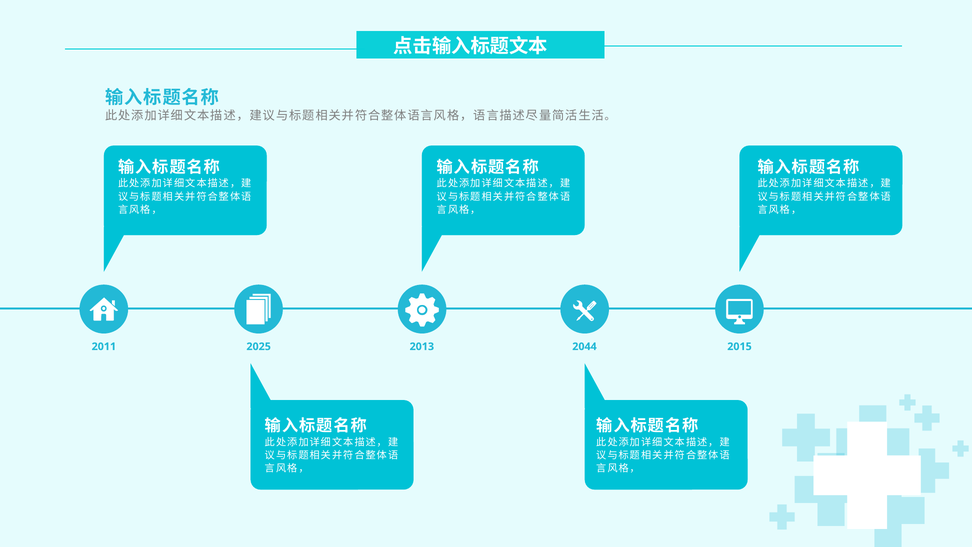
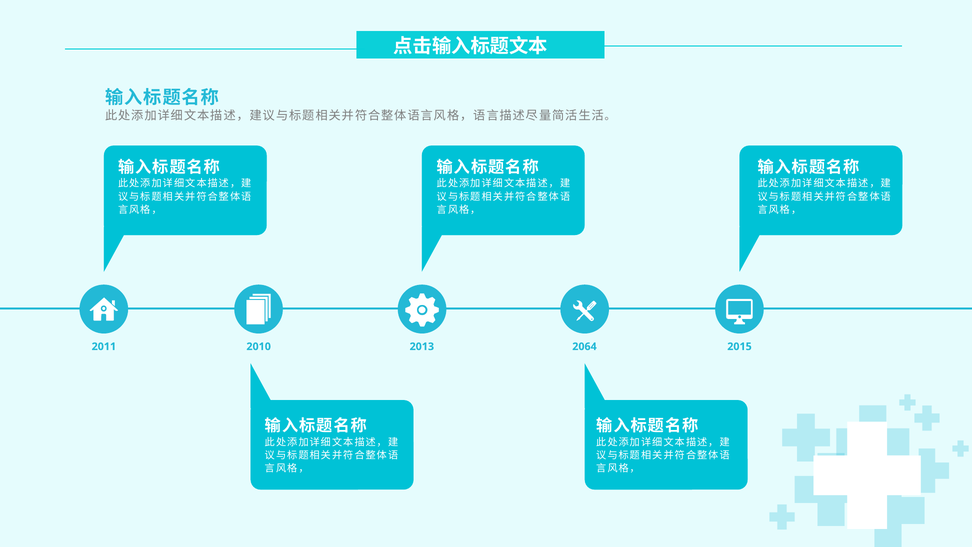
2025: 2025 -> 2010
2044: 2044 -> 2064
